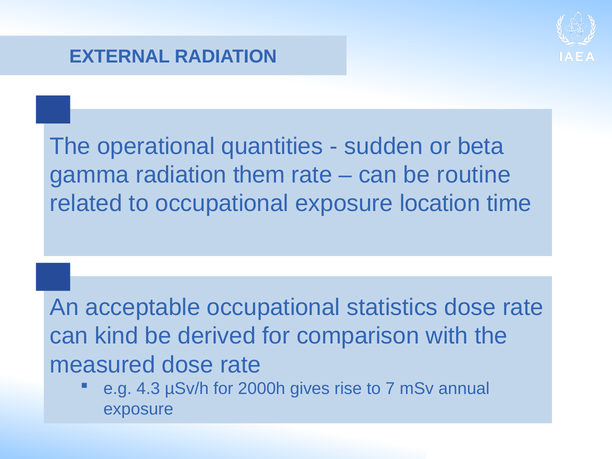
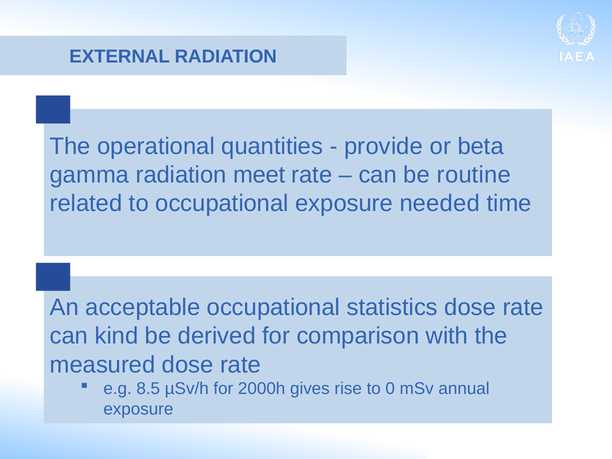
sudden: sudden -> provide
them: them -> meet
location: location -> needed
4.3: 4.3 -> 8.5
7: 7 -> 0
